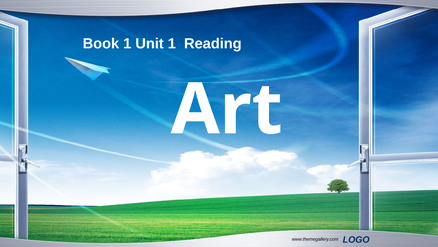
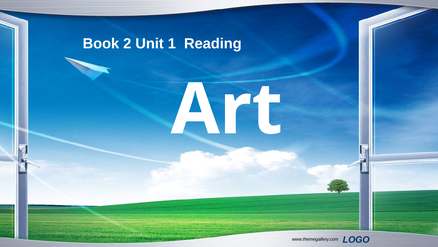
Book 1: 1 -> 2
